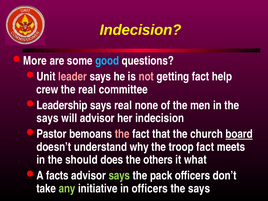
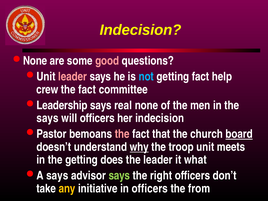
More at (35, 61): More -> None
good colour: light blue -> pink
not colour: pink -> light blue
real at (87, 89): real -> fact
will advisor: advisor -> officers
why underline: none -> present
troop fact: fact -> unit
the should: should -> getting
the others: others -> leader
A facts: facts -> says
pack: pack -> right
any colour: light green -> yellow
says at (199, 189): says -> from
